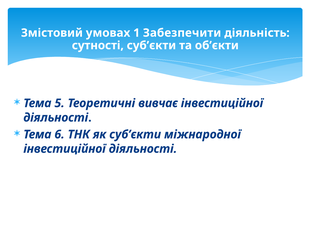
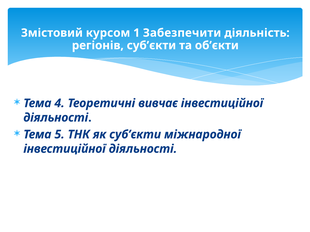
умовах: умовах -> курсом
сутності: сутності -> регіонів
5: 5 -> 4
6: 6 -> 5
